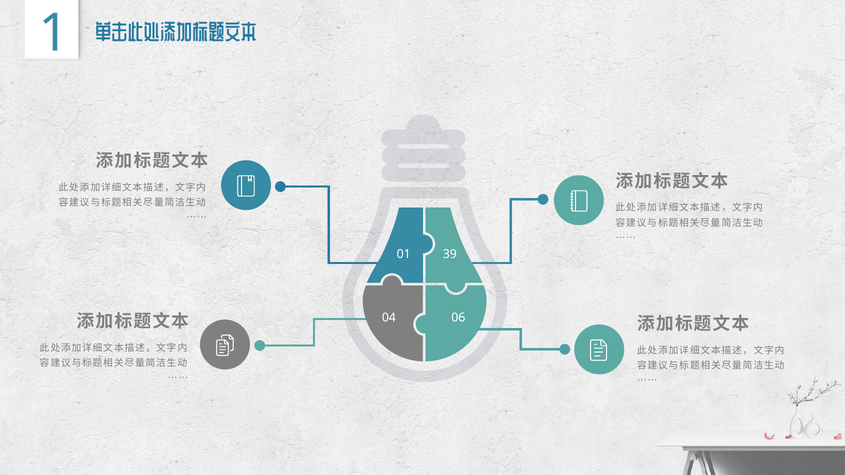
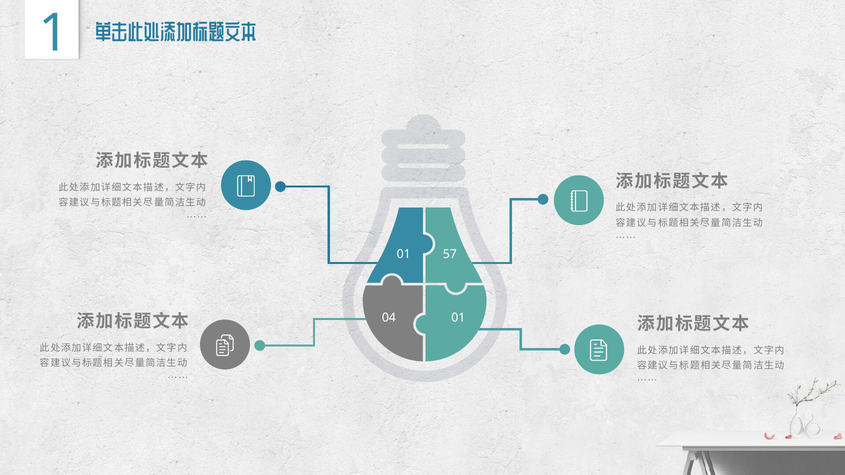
39: 39 -> 57
04 06: 06 -> 01
